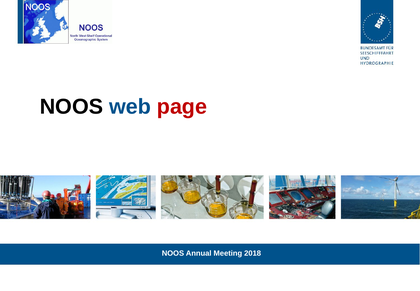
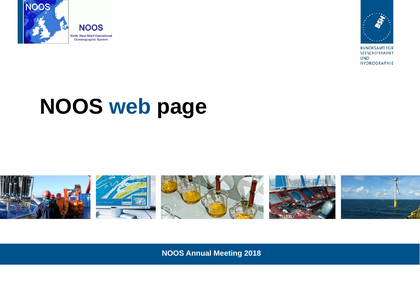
page colour: red -> black
